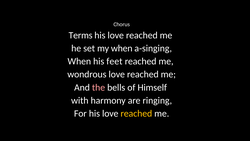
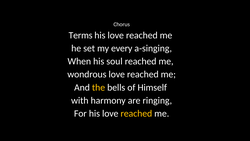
my when: when -> every
feet: feet -> soul
the colour: pink -> yellow
